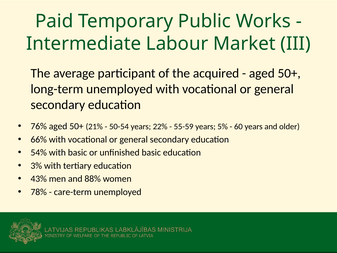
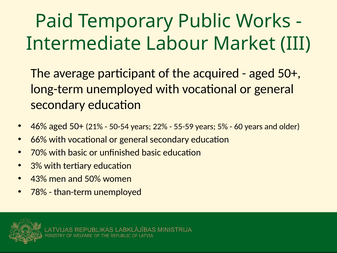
76%: 76% -> 46%
54%: 54% -> 70%
88%: 88% -> 50%
care-term: care-term -> than-term
